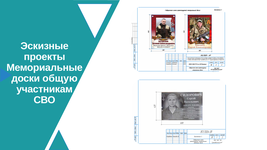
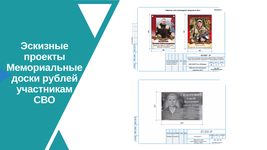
общую: общую -> рублей
